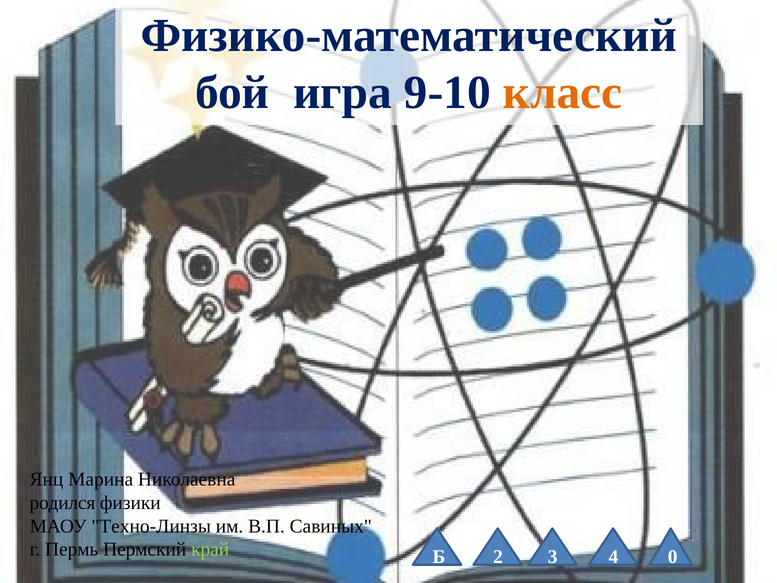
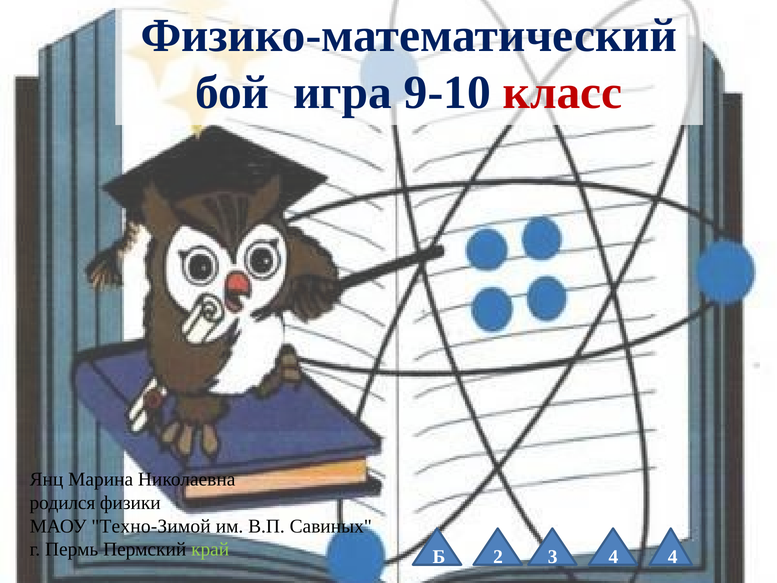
класс colour: orange -> red
Техно-Линзы: Техно-Линзы -> Техно-Зимой
4 0: 0 -> 4
